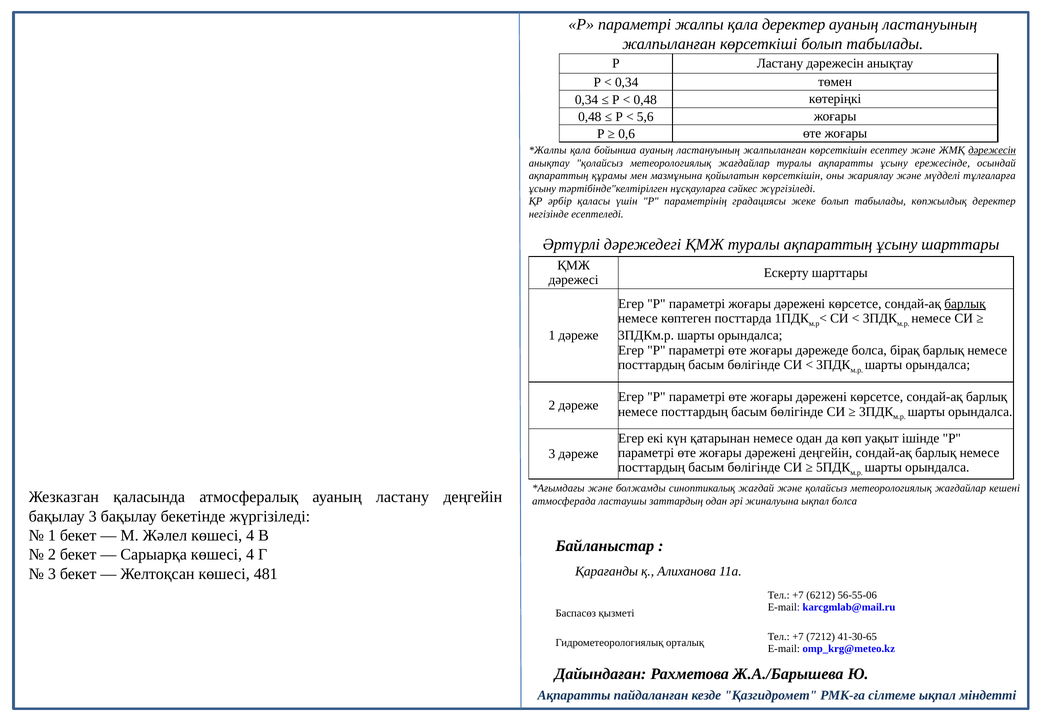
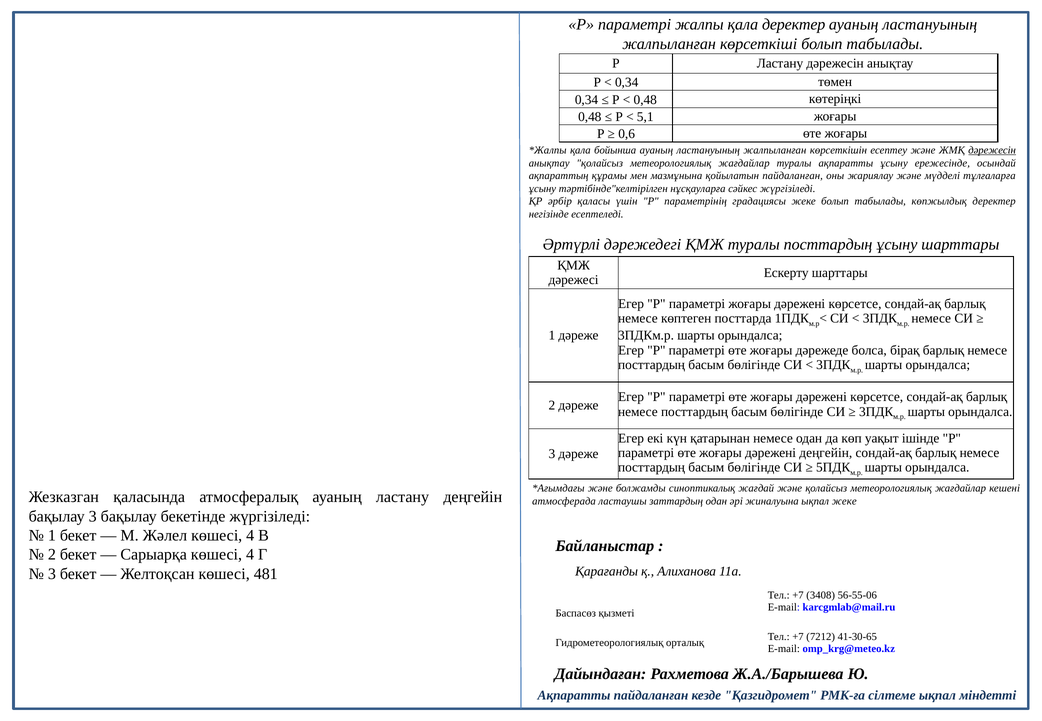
5,6: 5,6 -> 5,1
қойылатын көрсеткішін: көрсеткішін -> пайдаланған
туралы ақпараттың: ақпараттың -> посттардың
барлық at (965, 304) underline: present -> none
ықпал болса: болса -> жеке
6212: 6212 -> 3408
